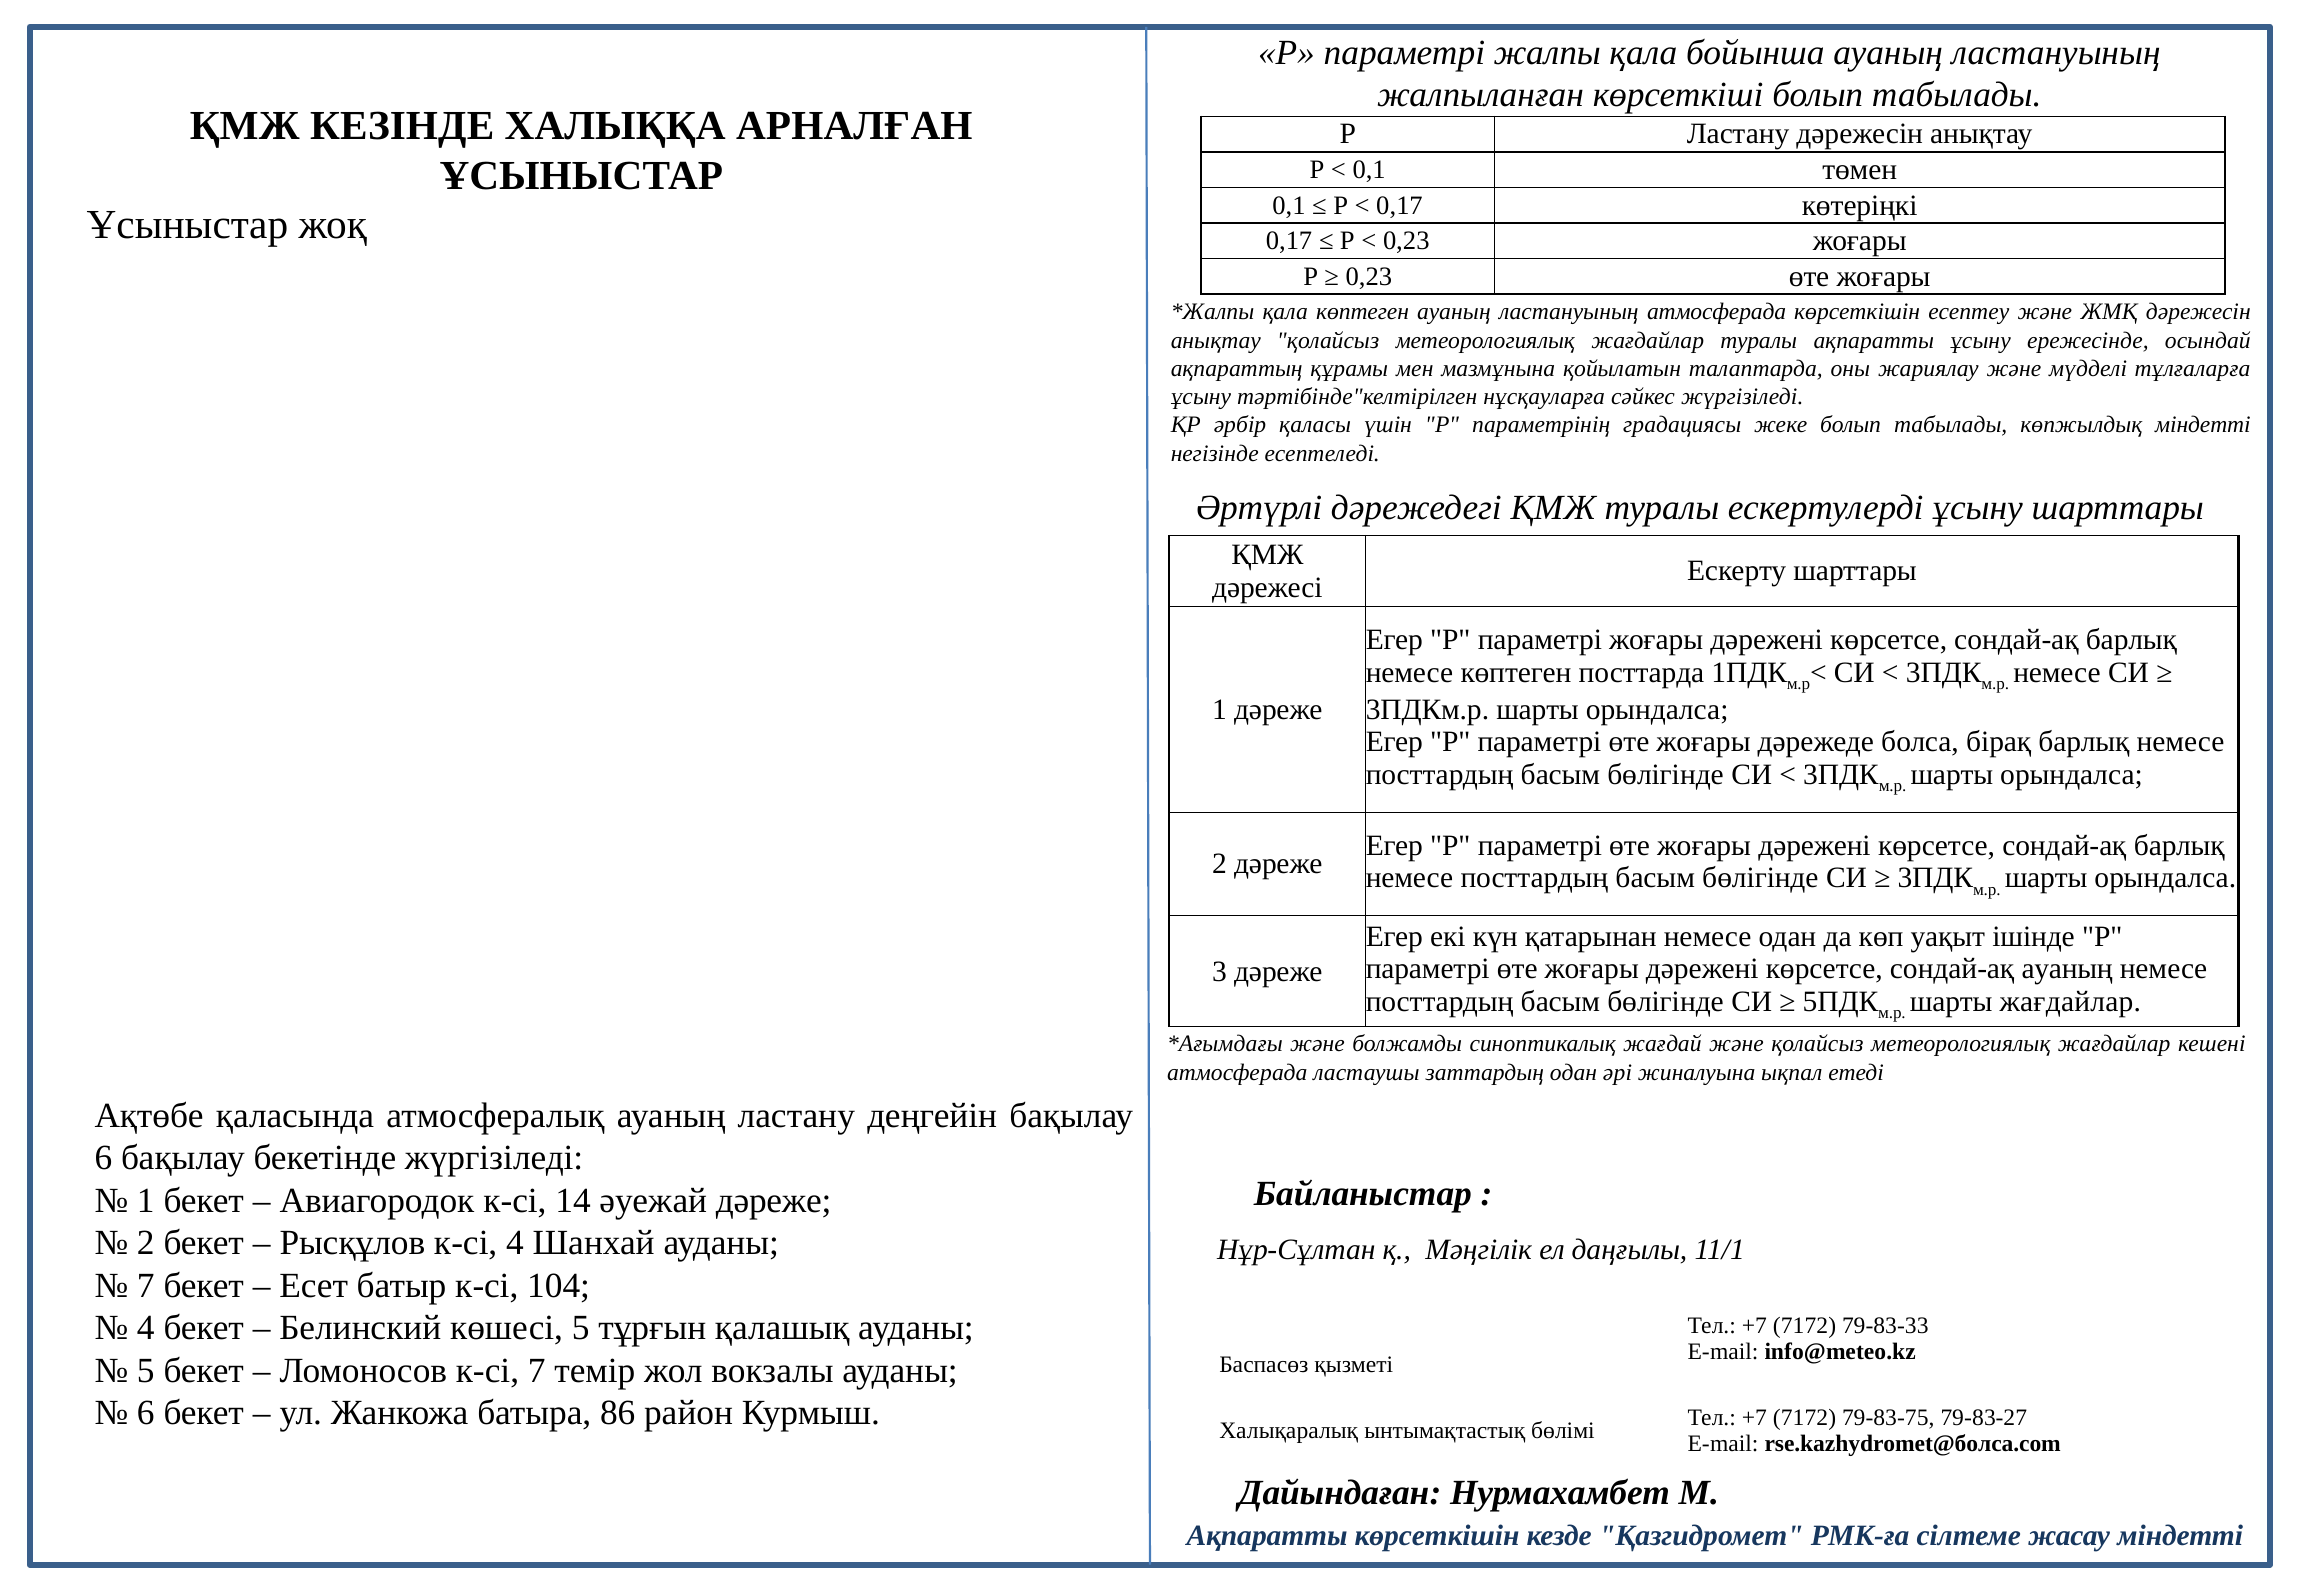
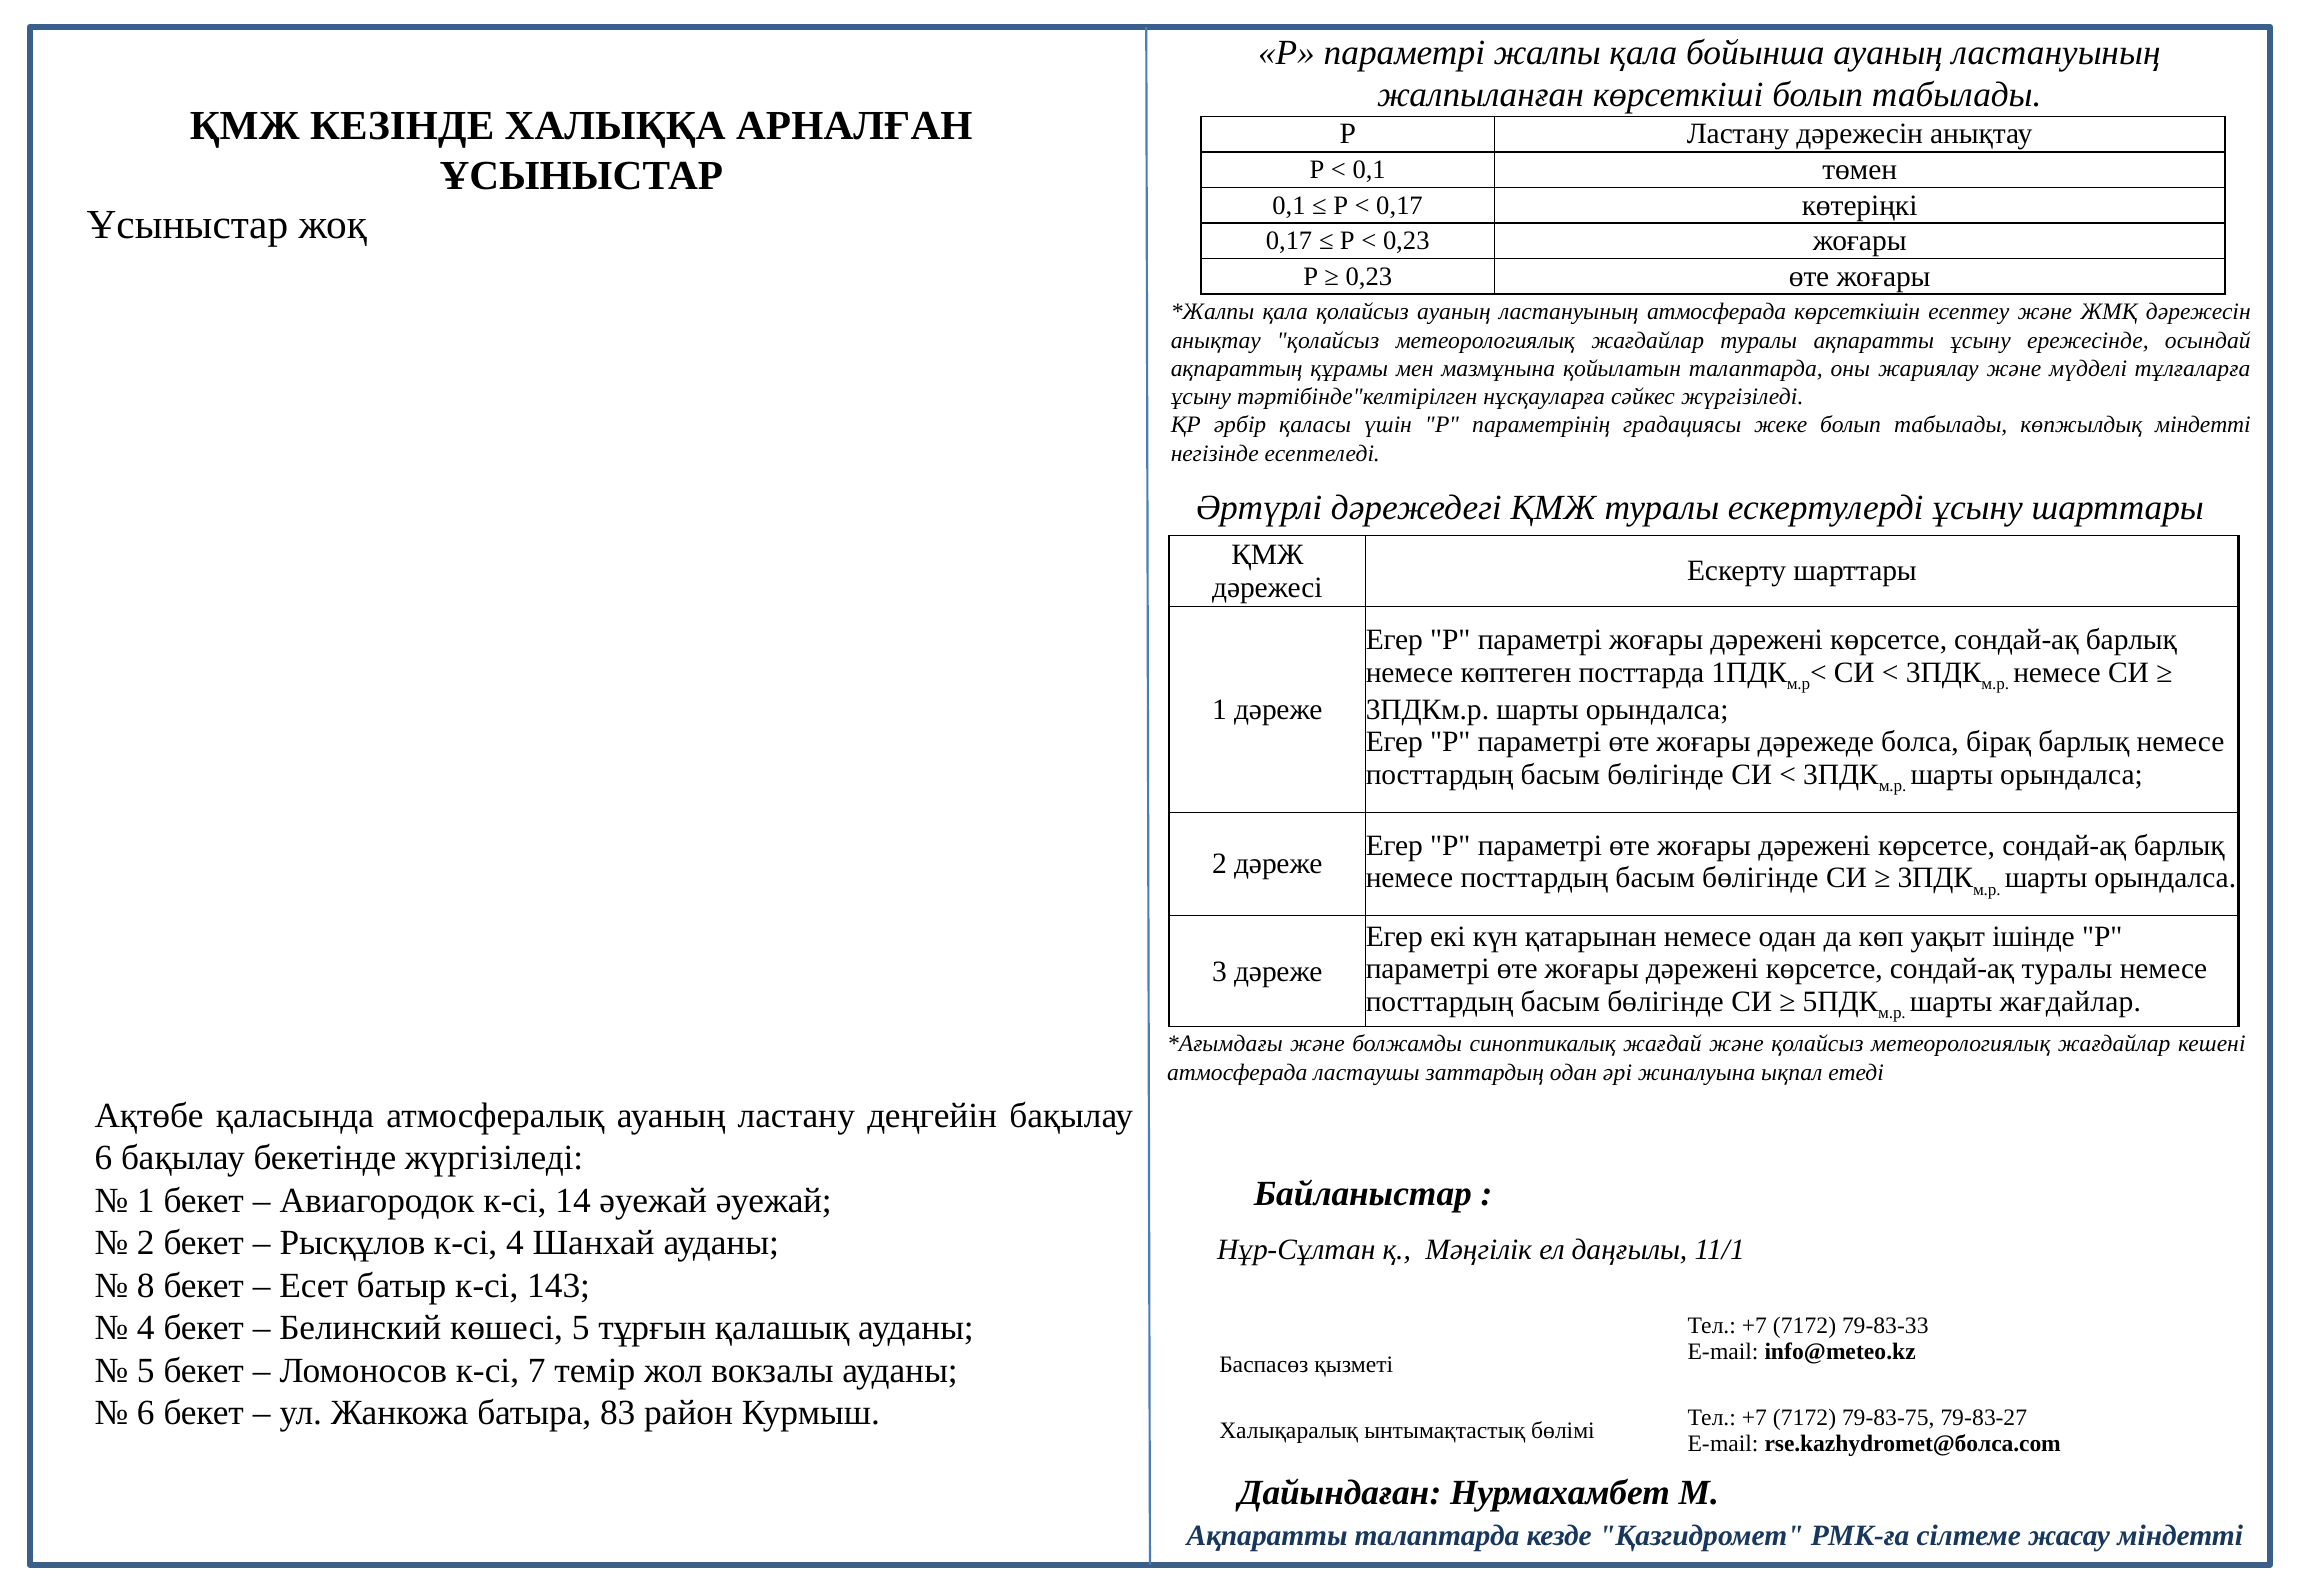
қала көптеген: көптеген -> қолайсыз
сондай-ақ ауаның: ауаның -> туралы
әуежай дәреже: дәреже -> әуежай
7 at (146, 1286): 7 -> 8
104: 104 -> 143
86: 86 -> 83
Ақпаратты көрсеткішін: көрсеткішін -> талаптарда
